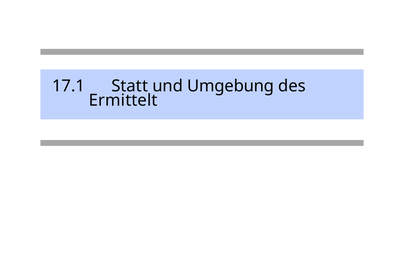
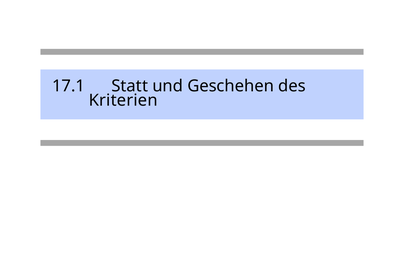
Umgebung: Umgebung -> Geschehen
Ermittelt: Ermittelt -> Kriterien
